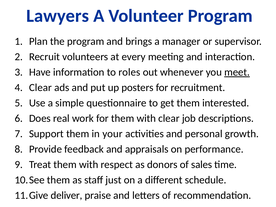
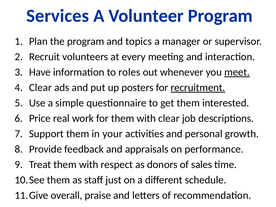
Lawyers: Lawyers -> Services
brings: brings -> topics
recruitment underline: none -> present
Does: Does -> Price
deliver: deliver -> overall
